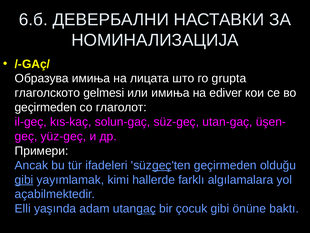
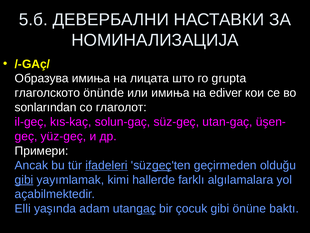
6.б: 6.б -> 5.б
gelmesi: gelmesi -> önünde
geçirmeden at (46, 107): geçirmeden -> sonlarından
ifadeleri underline: none -> present
